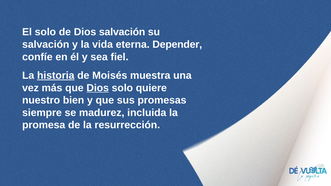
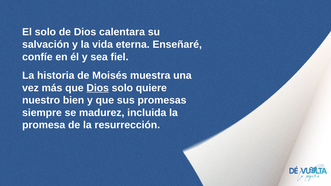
Dios salvación: salvación -> calentara
Depender: Depender -> Enseñaré
historia underline: present -> none
